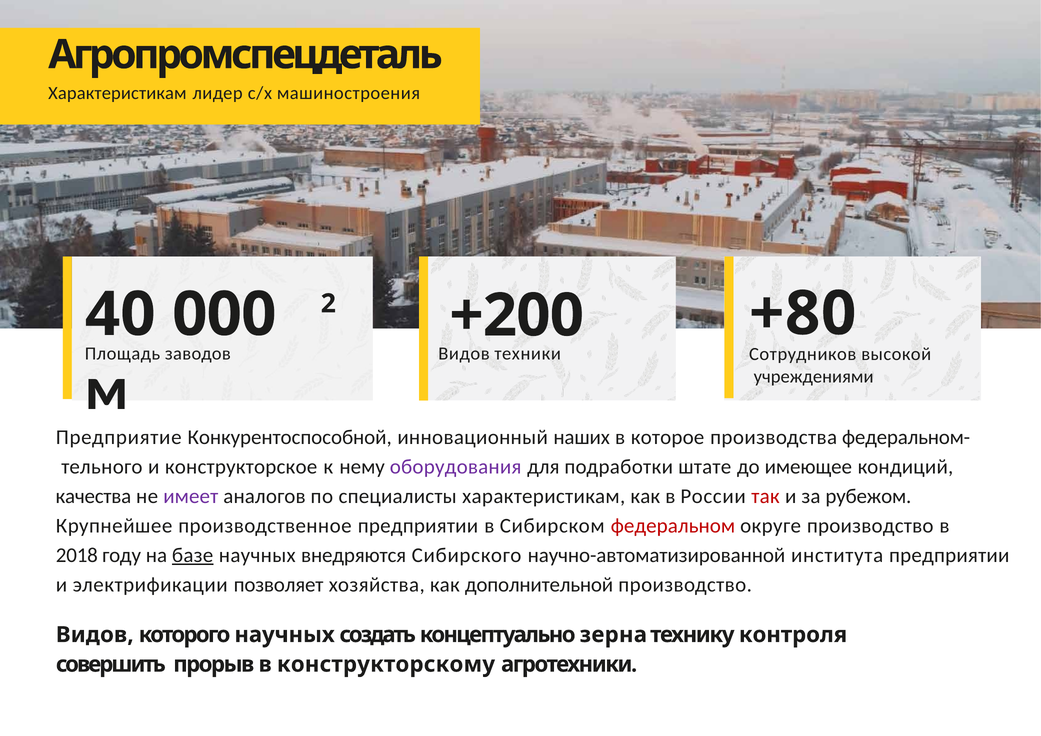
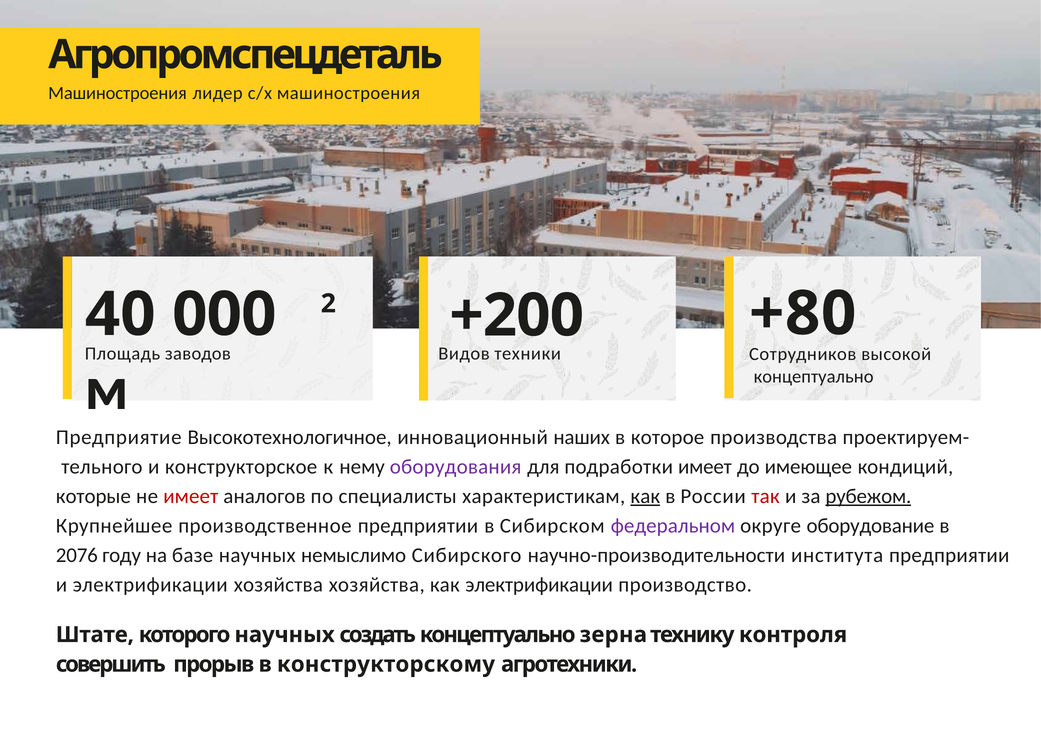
Характеристикам at (117, 93): Характеристикам -> Машиностроения
учреждениями at (814, 377): учреждениями -> концептуально
Конкурентоспособной: Конкурентоспособной -> Высокотехнологичное
федеральном-: федеральном- -> проектируем-
подработки штате: штате -> имеет
качества: качества -> которые
имеет at (191, 496) colour: purple -> red
как at (645, 496) underline: none -> present
рубежом underline: none -> present
федеральном colour: red -> purple
округе производство: производство -> оборудование
2018: 2018 -> 2076
базе underline: present -> none
внедряются: внедряются -> немыслимо
научно-автоматизированной: научно-автоматизированной -> научно-производительности
электрификации позволяет: позволяет -> хозяйства
как дополнительной: дополнительной -> электрификации
Видов at (95, 635): Видов -> Штате
